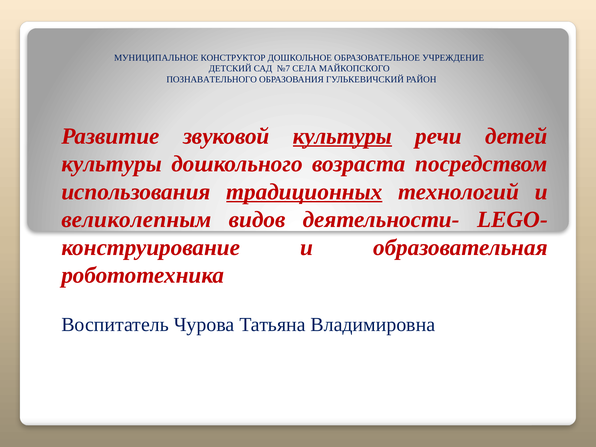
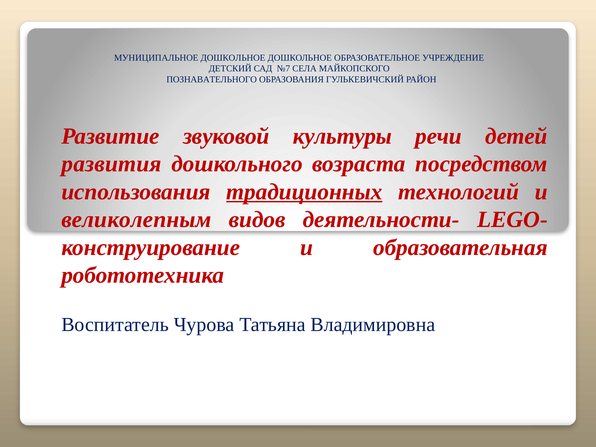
МУНИЦИПАЛЬНОЕ КОНСТРУКТОР: КОНСТРУКТОР -> ДОШКОЛЬНОЕ
культуры at (343, 136) underline: present -> none
культуры at (112, 164): культуры -> развития
